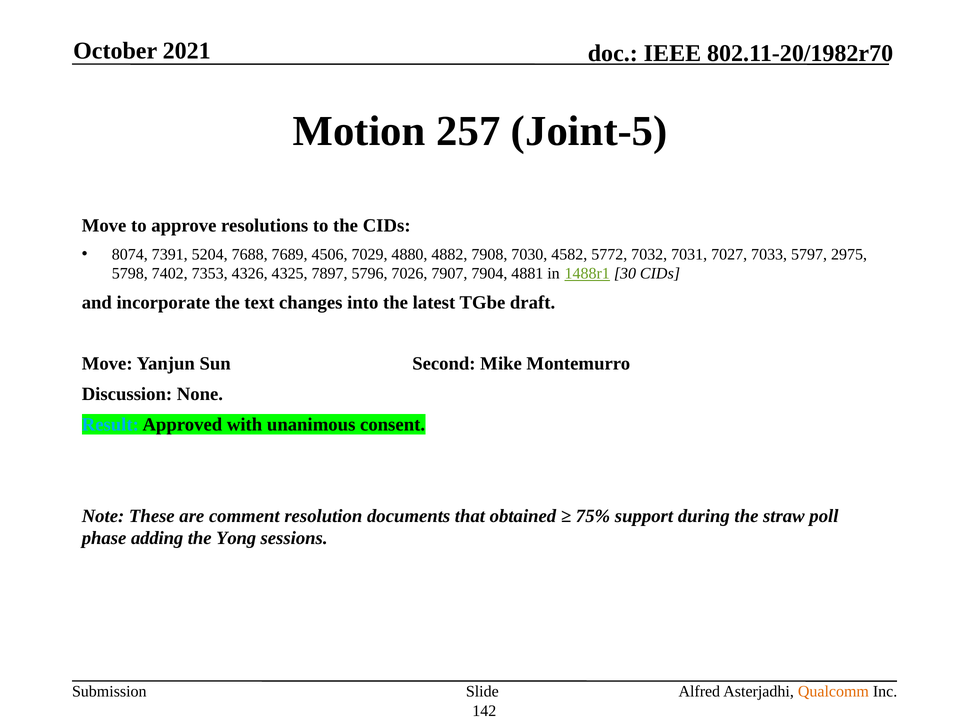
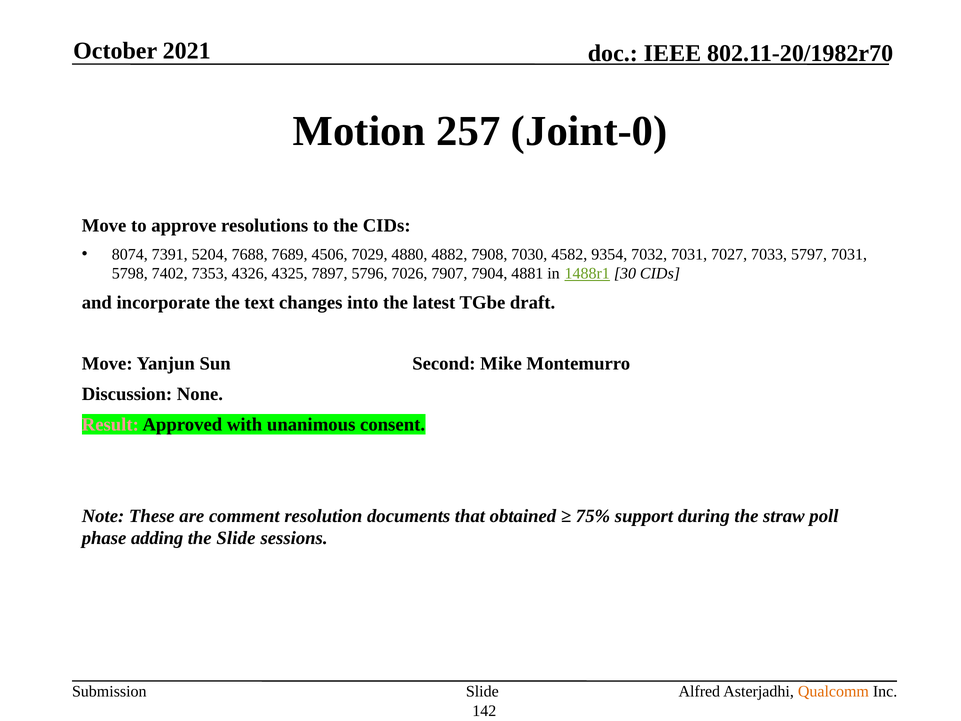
Joint-5: Joint-5 -> Joint-0
5772: 5772 -> 9354
5797 2975: 2975 -> 7031
Result colour: light blue -> pink
the Yong: Yong -> Slide
